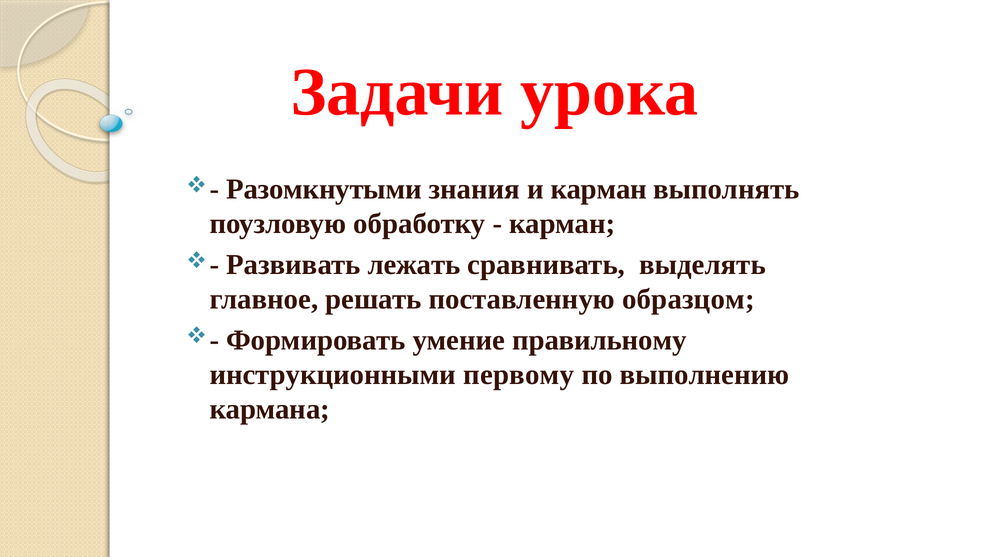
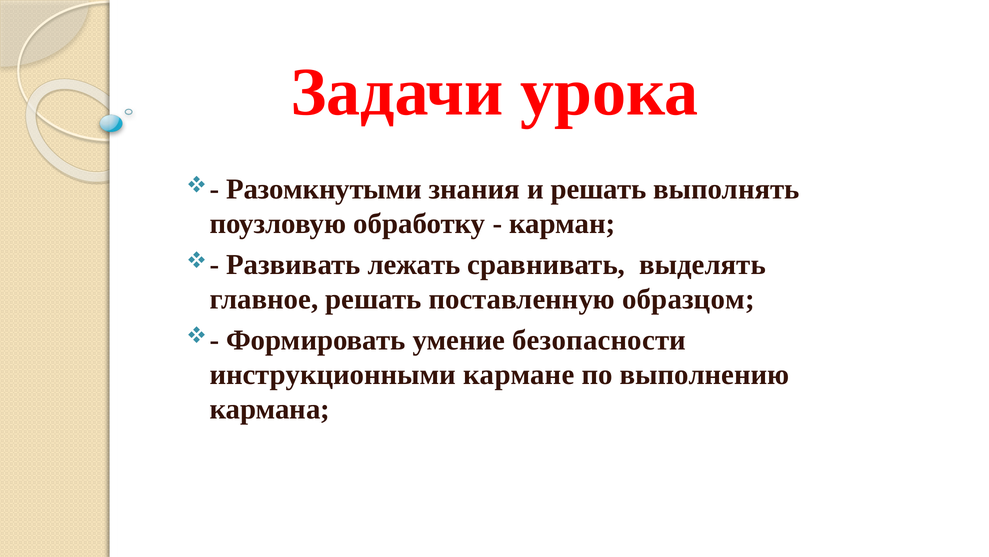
и карман: карман -> решать
правильному: правильному -> безопасности
первому: первому -> кармане
